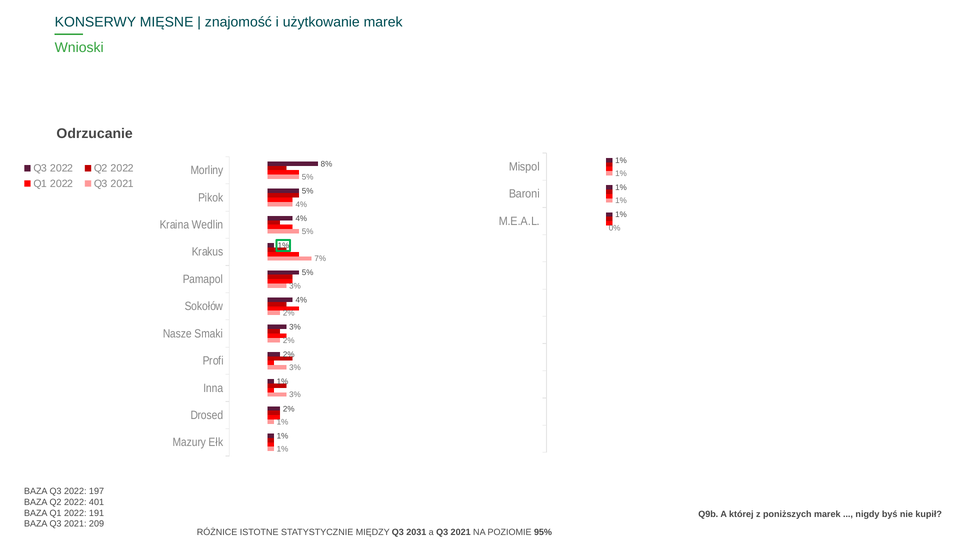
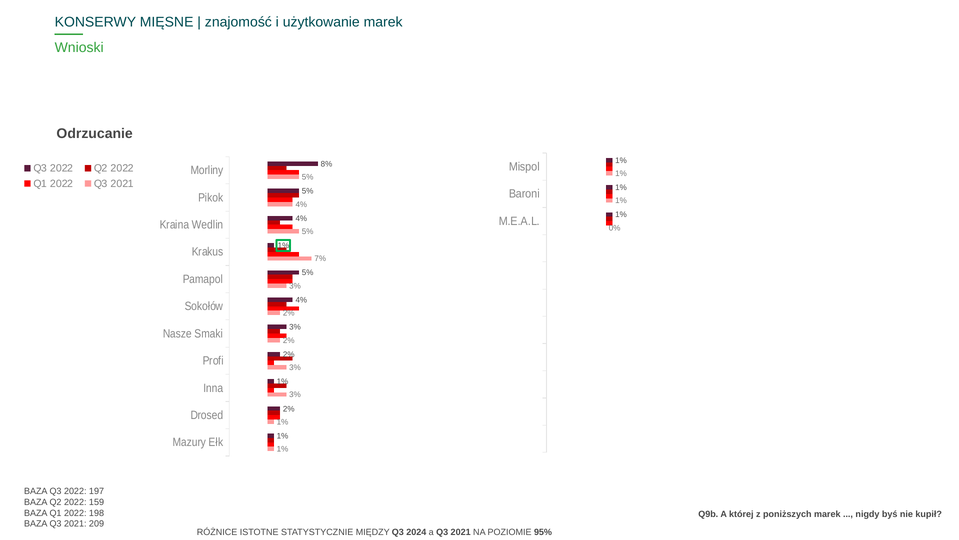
401: 401 -> 159
191: 191 -> 198
2031: 2031 -> 2024
